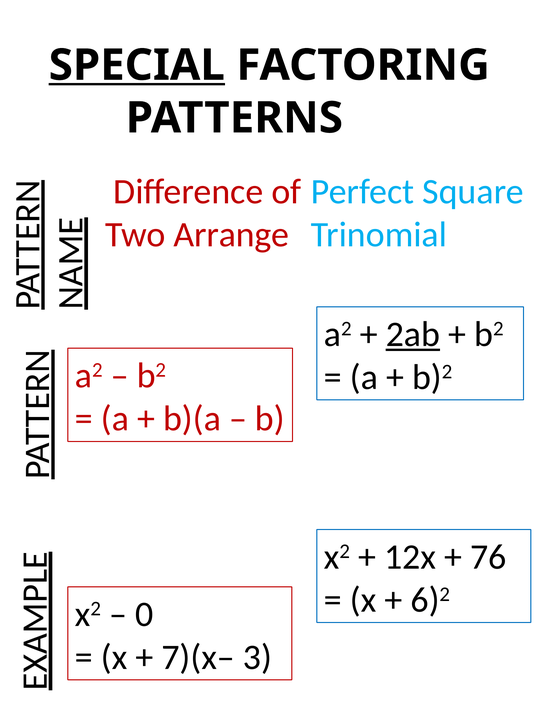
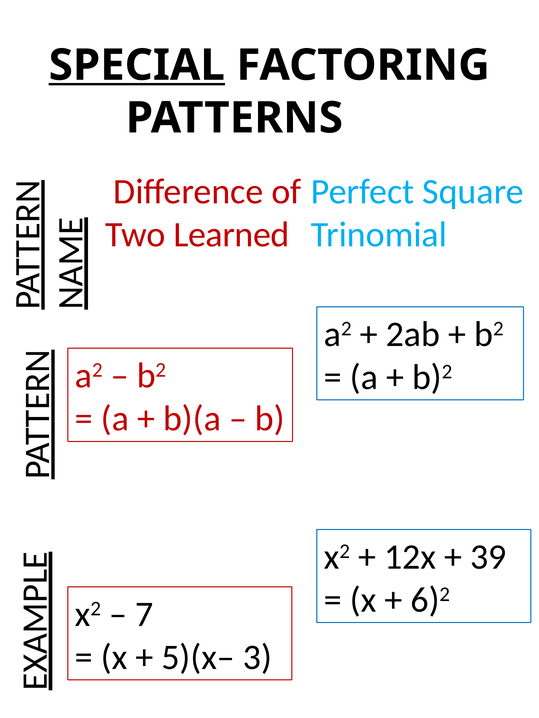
Arrange: Arrange -> Learned
2ab underline: present -> none
76: 76 -> 39
0: 0 -> 7
7)(x–: 7)(x– -> 5)(x–
